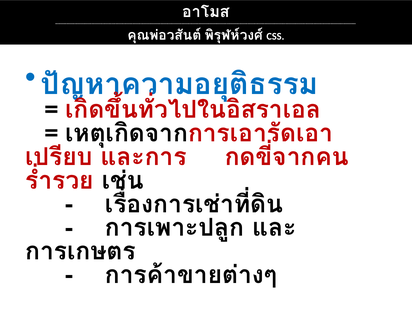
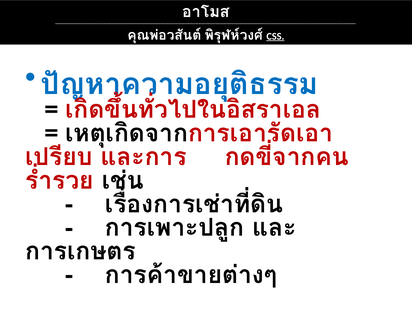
CSS underline: none -> present
